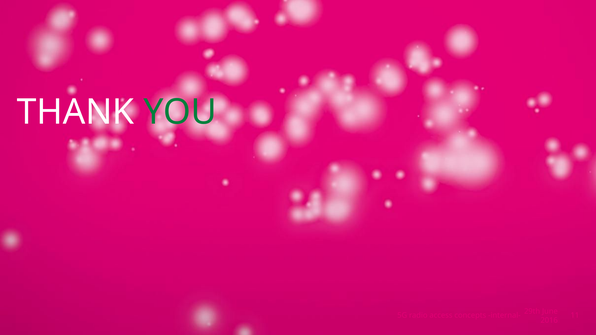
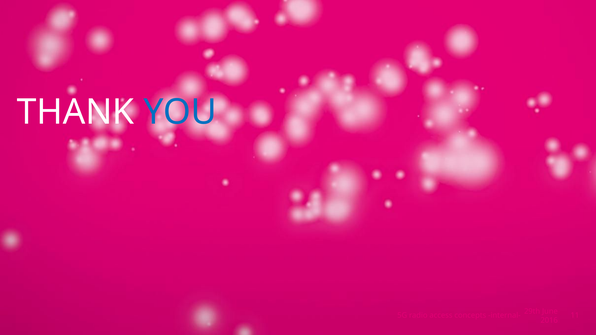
YOU colour: green -> blue
